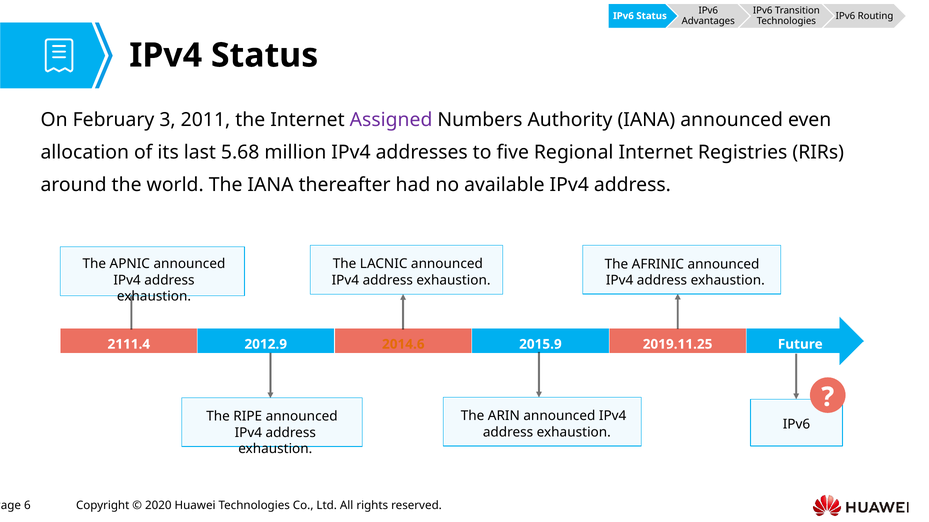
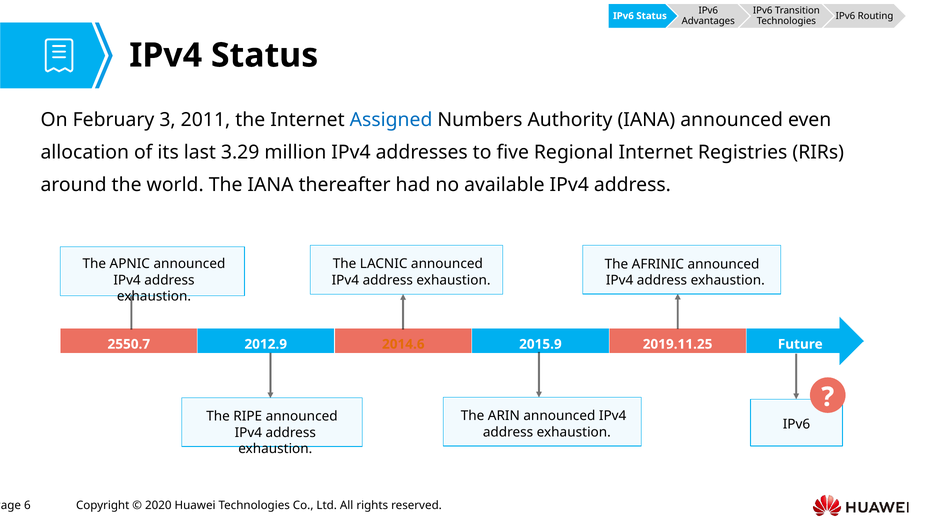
Assigned colour: purple -> blue
5.68: 5.68 -> 3.29
2111.4: 2111.4 -> 2550.7
